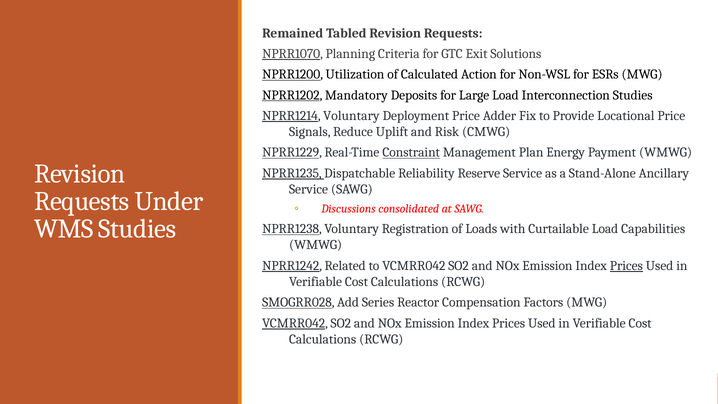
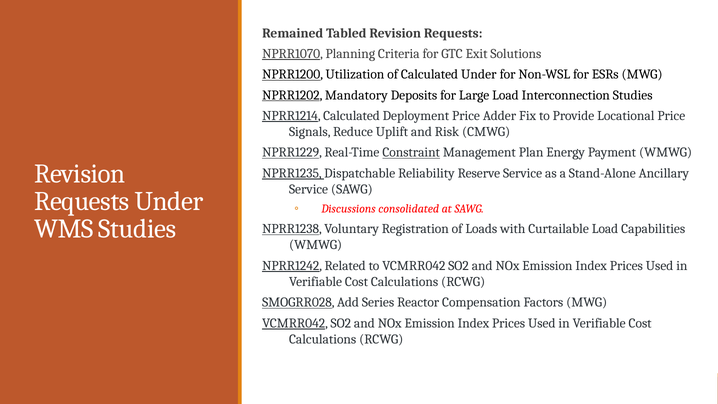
Calculated Action: Action -> Under
NPRR1214 Voluntary: Voluntary -> Calculated
Prices at (626, 266) underline: present -> none
